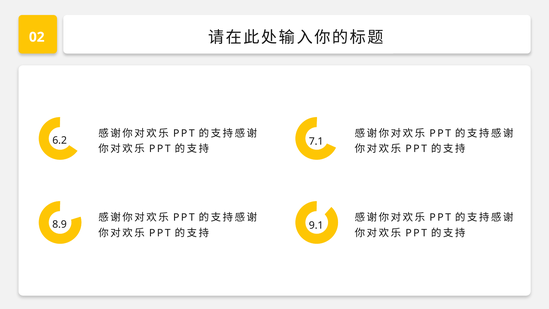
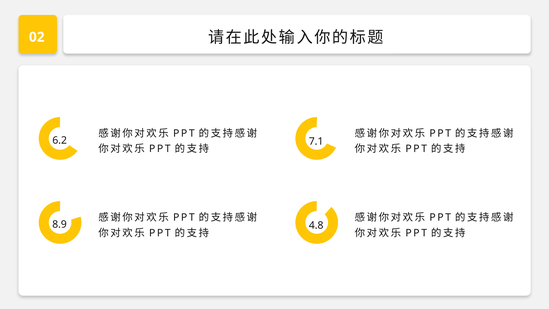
9.1: 9.1 -> 4.8
